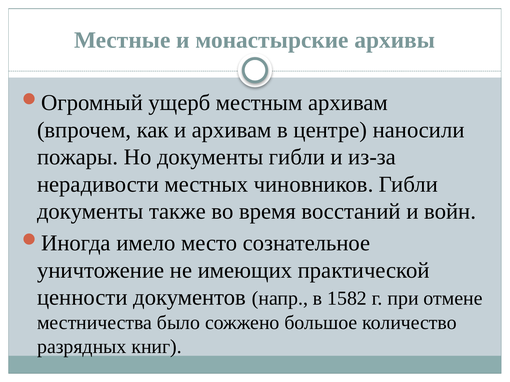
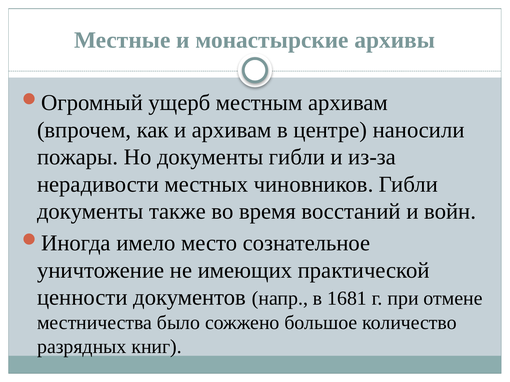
1582: 1582 -> 1681
